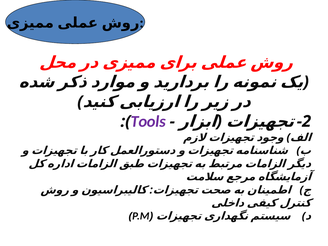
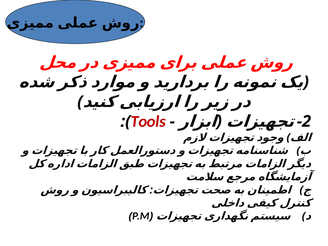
Tools colour: purple -> red
